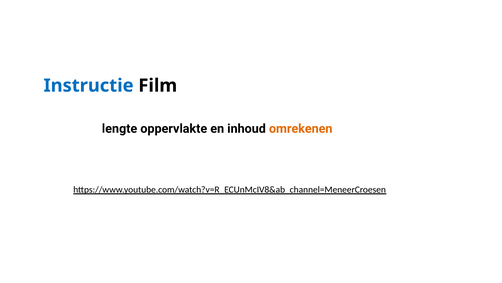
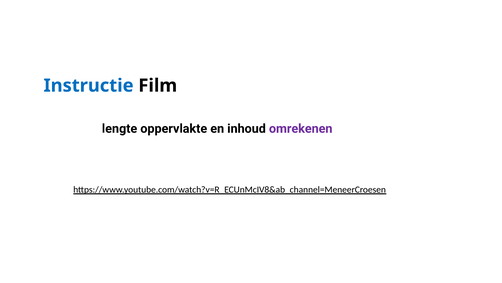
omrekenen colour: orange -> purple
